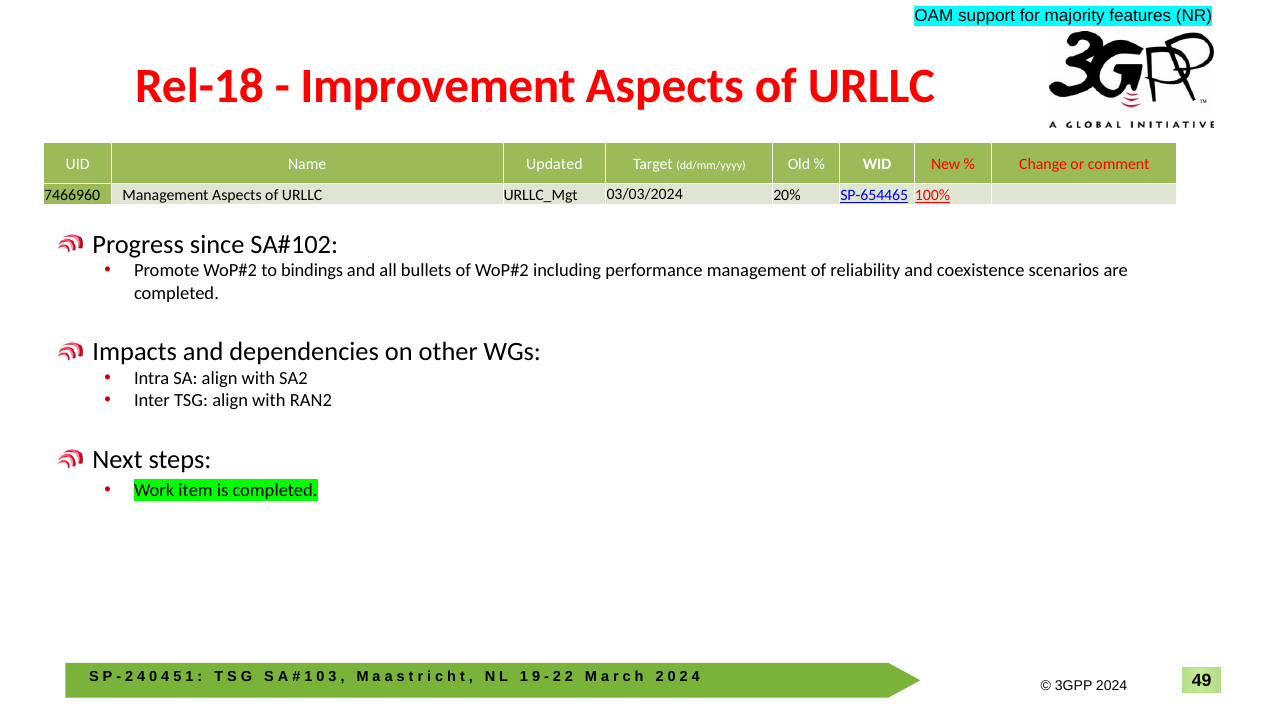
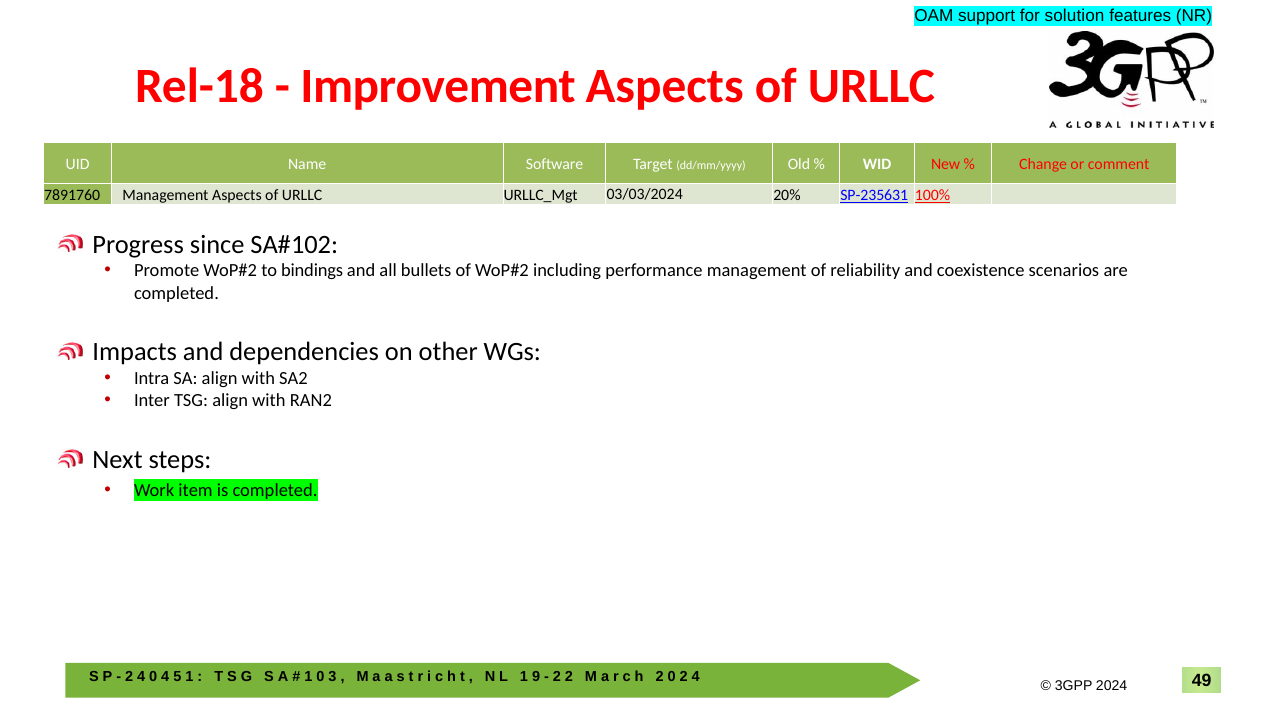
majority: majority -> solution
Updated: Updated -> Software
7466960: 7466960 -> 7891760
SP-654465: SP-654465 -> SP-235631
